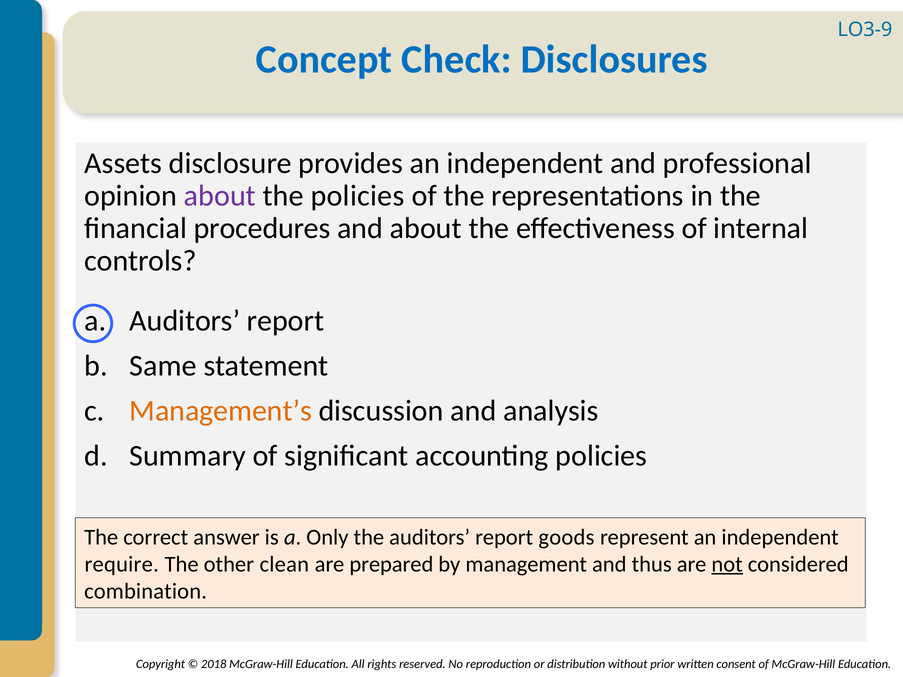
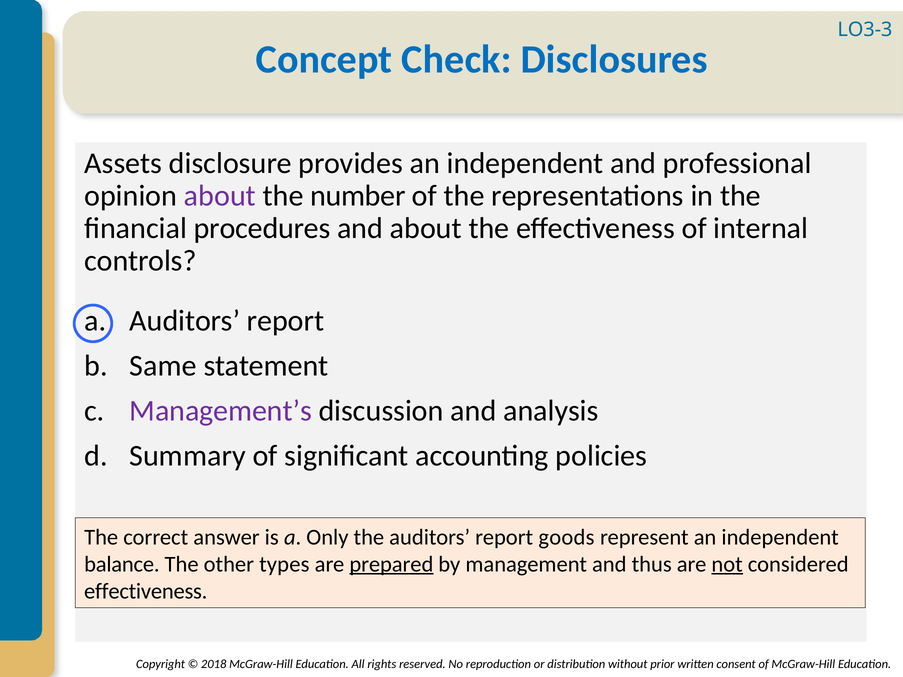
LO3-9: LO3-9 -> LO3-3
the policies: policies -> number
Management’s colour: orange -> purple
require: require -> balance
clean: clean -> types
prepared underline: none -> present
combination at (146, 592): combination -> effectiveness
